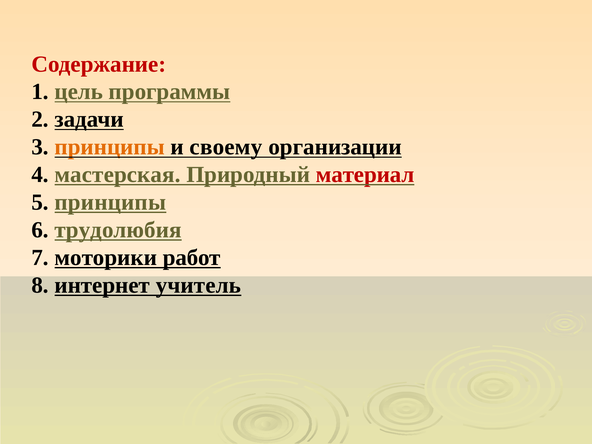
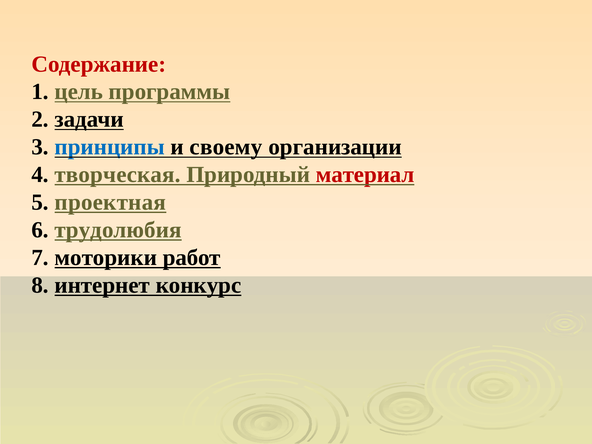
принципы at (110, 147) colour: orange -> blue
мастерская: мастерская -> творческая
5 принципы: принципы -> проектная
учитель: учитель -> конкурс
